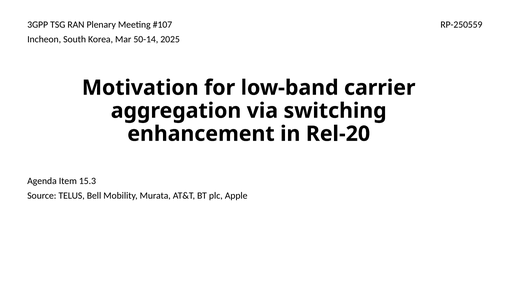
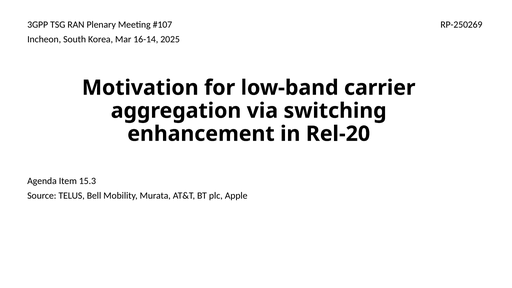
RP-250559: RP-250559 -> RP-250269
50-14: 50-14 -> 16-14
